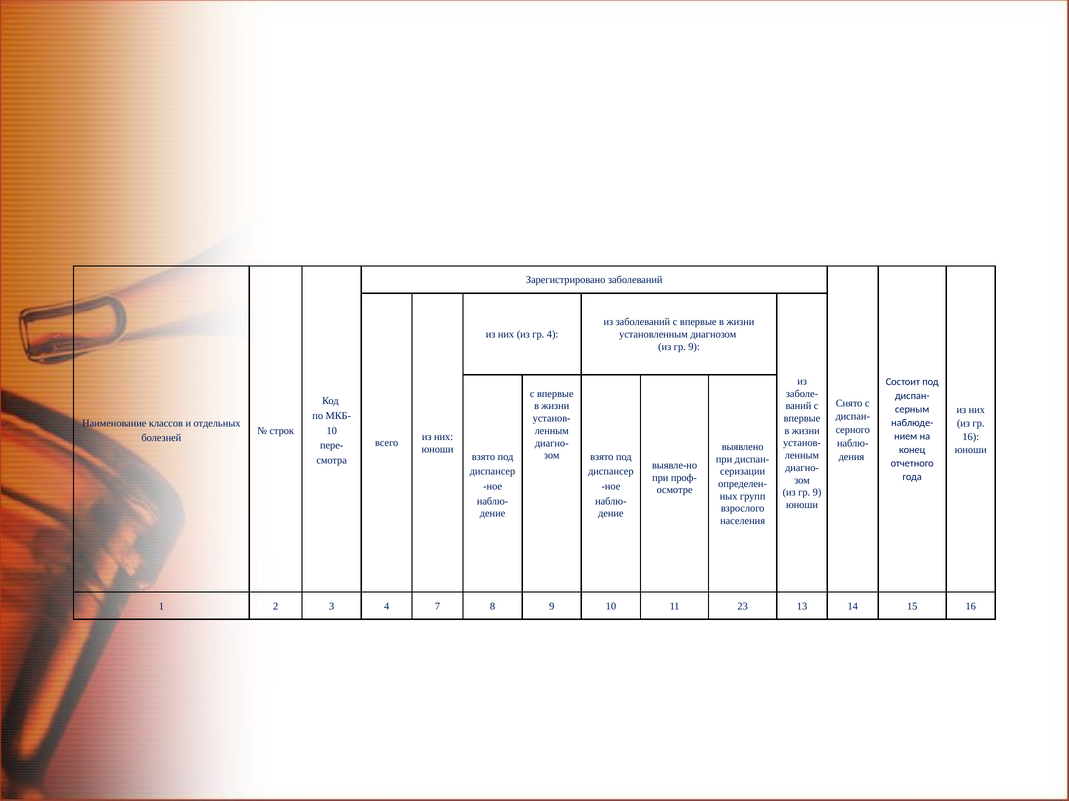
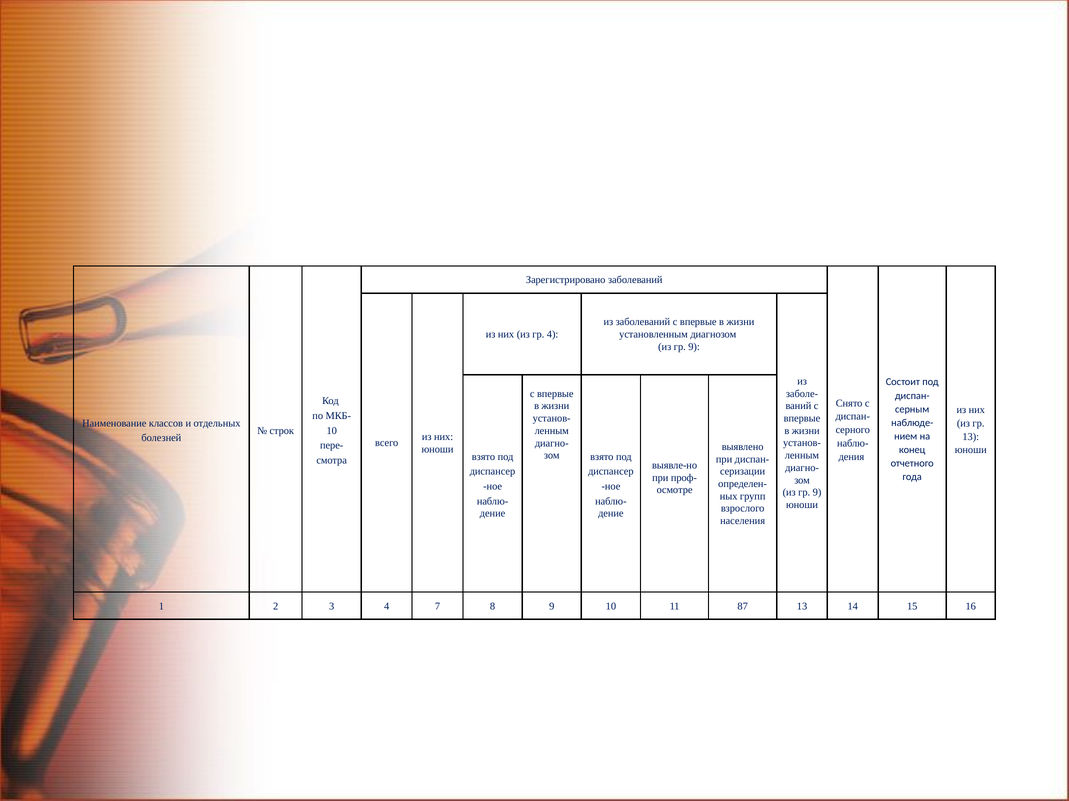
16 at (971, 437): 16 -> 13
23: 23 -> 87
